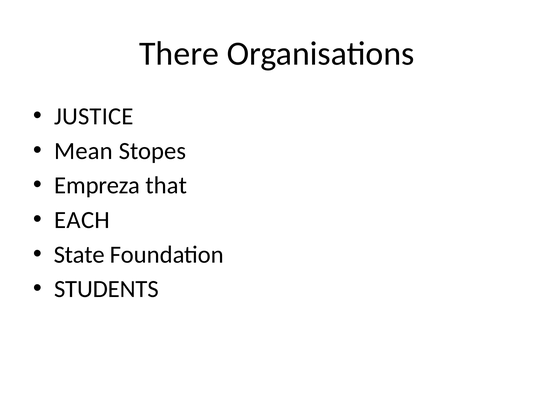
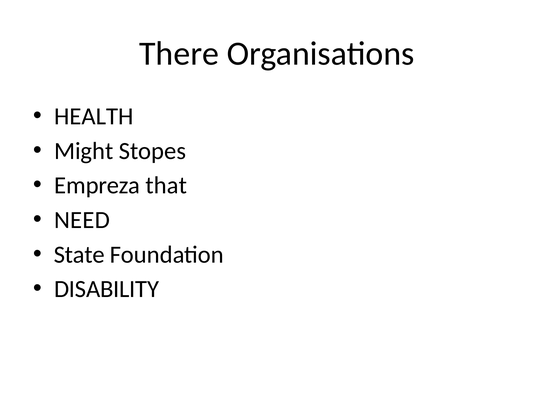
JUSTICE: JUSTICE -> HEALTH
Mean: Mean -> Might
EACH: EACH -> NEED
STUDENTS: STUDENTS -> DISABILITY
